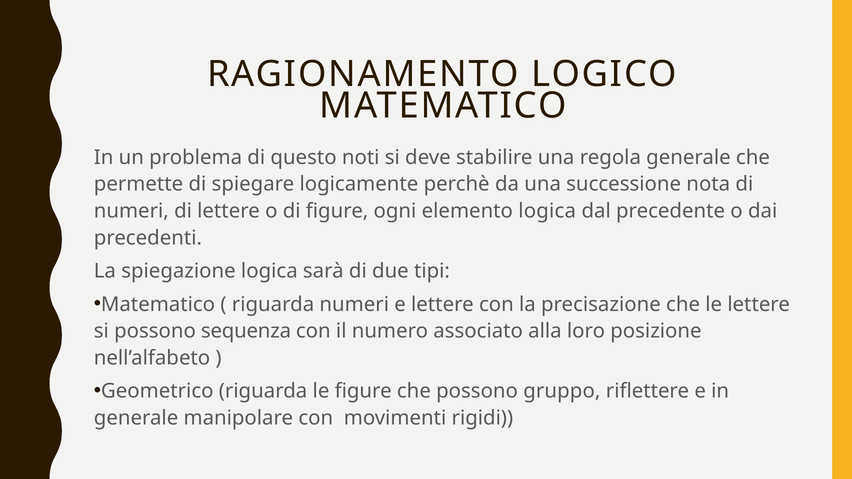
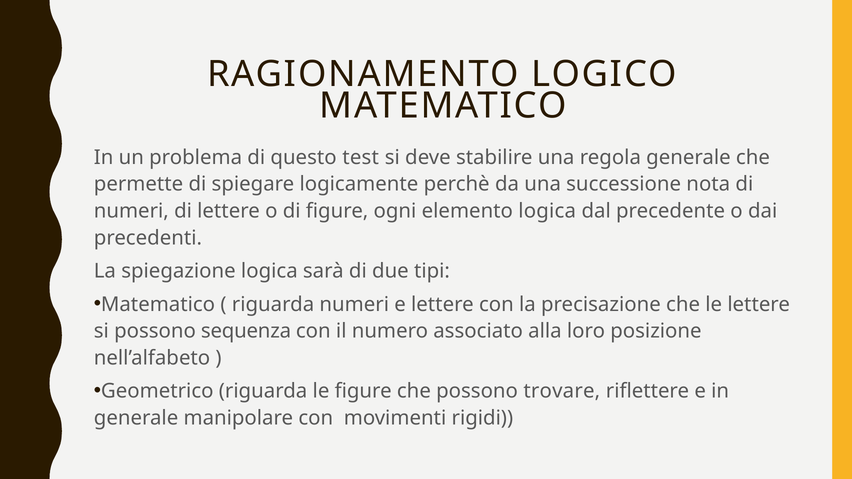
noti: noti -> test
gruppo: gruppo -> trovare
